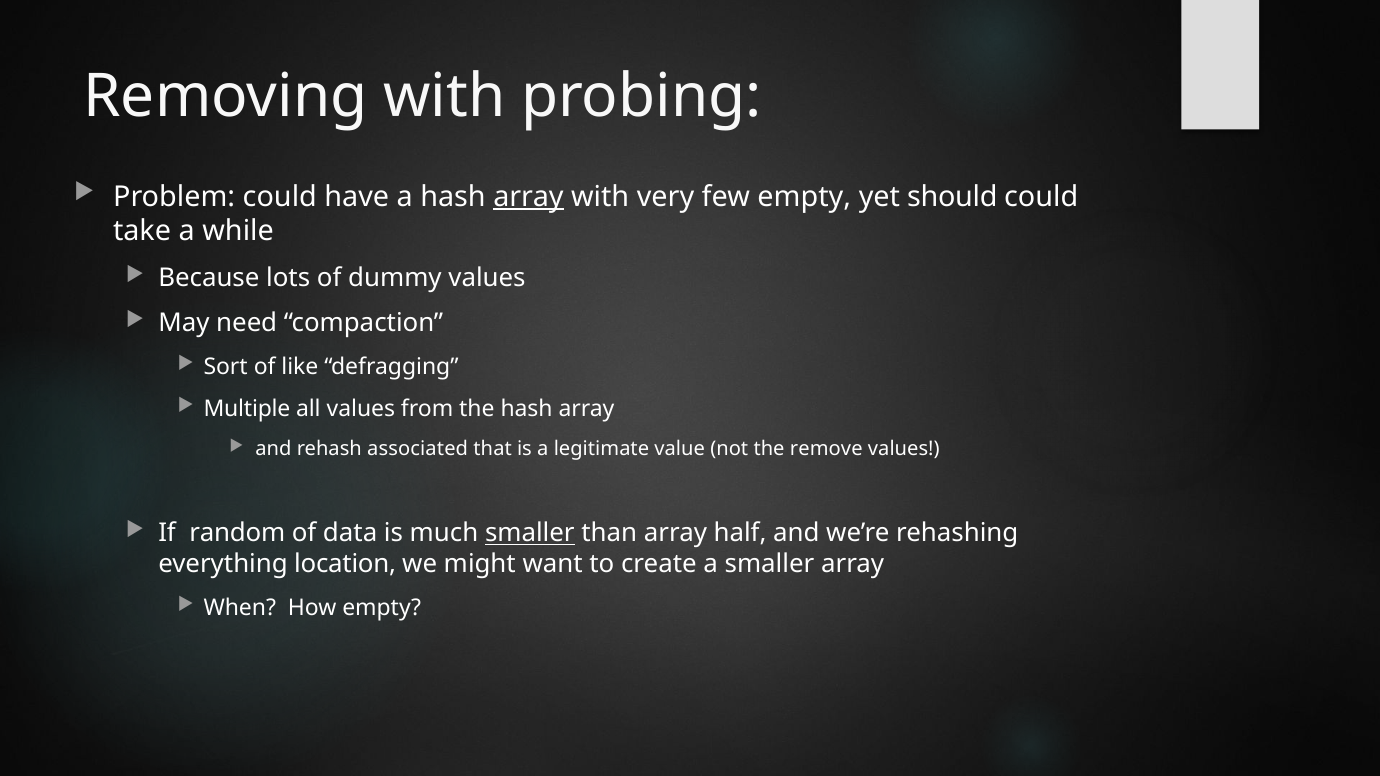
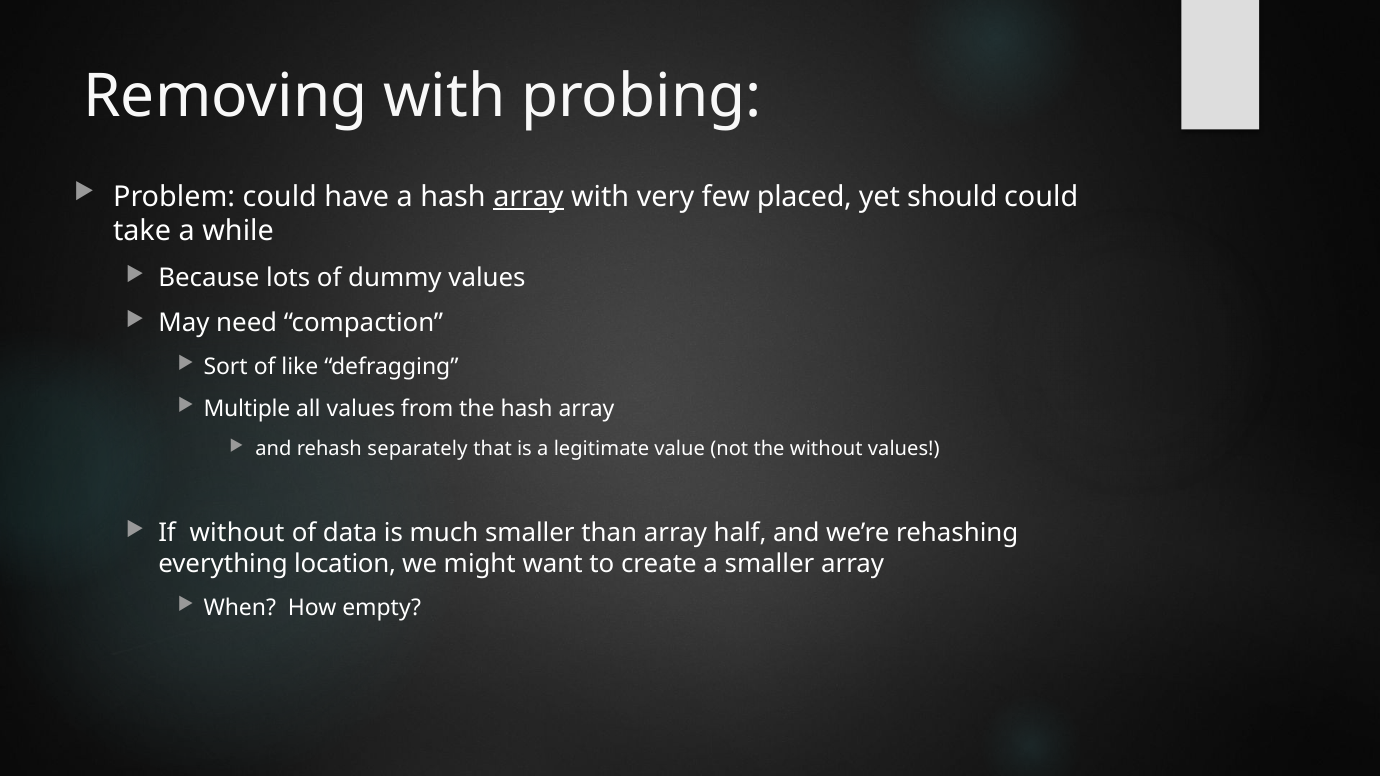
few empty: empty -> placed
associated: associated -> separately
the remove: remove -> without
If random: random -> without
smaller at (530, 533) underline: present -> none
